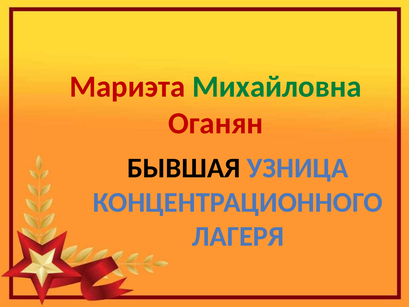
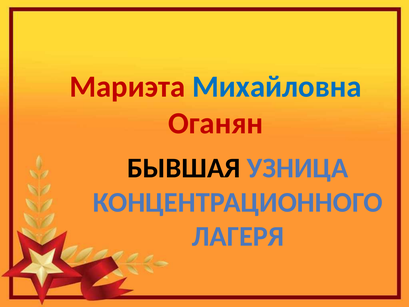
Михайловна colour: green -> blue
